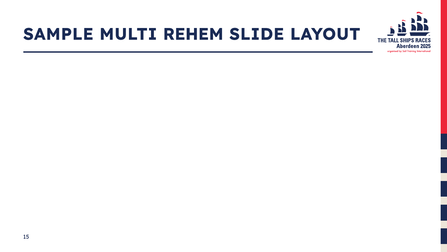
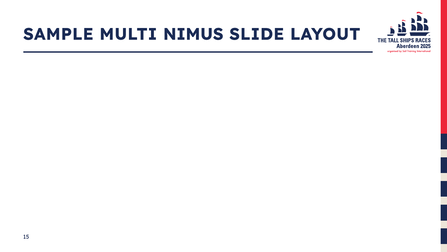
REHEM: REHEM -> NIMUS
